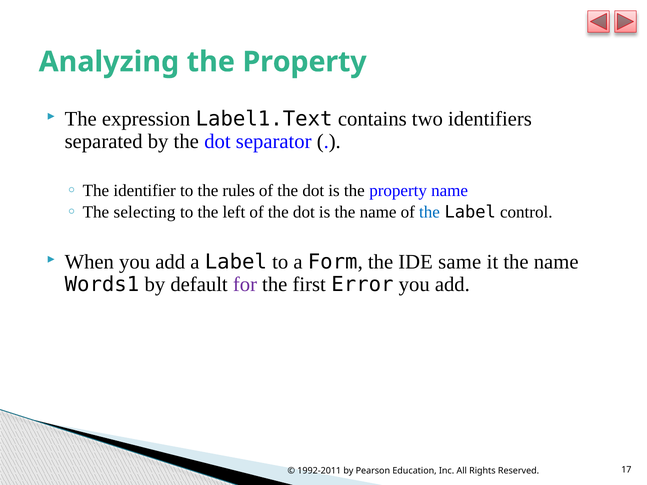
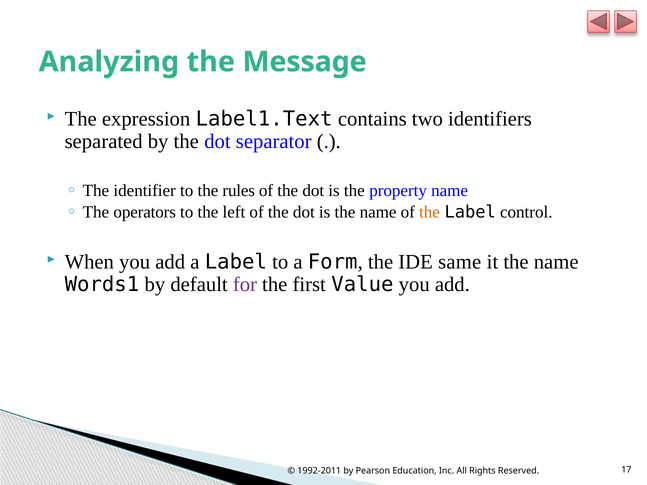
Analyzing the Property: Property -> Message
selecting: selecting -> operators
the at (430, 212) colour: blue -> orange
Error: Error -> Value
